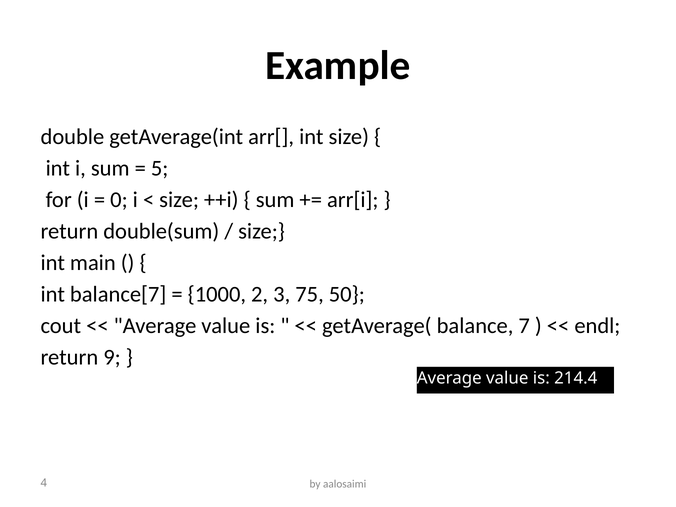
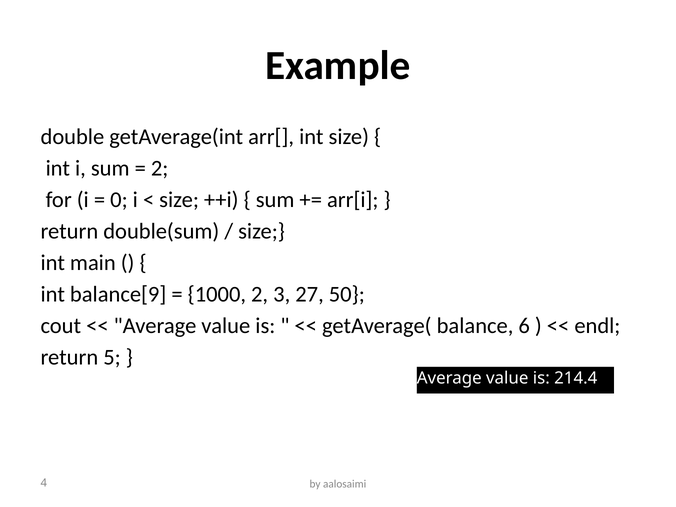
5 at (160, 168): 5 -> 2
balance[7: balance[7 -> balance[9
75: 75 -> 27
7: 7 -> 6
9: 9 -> 5
